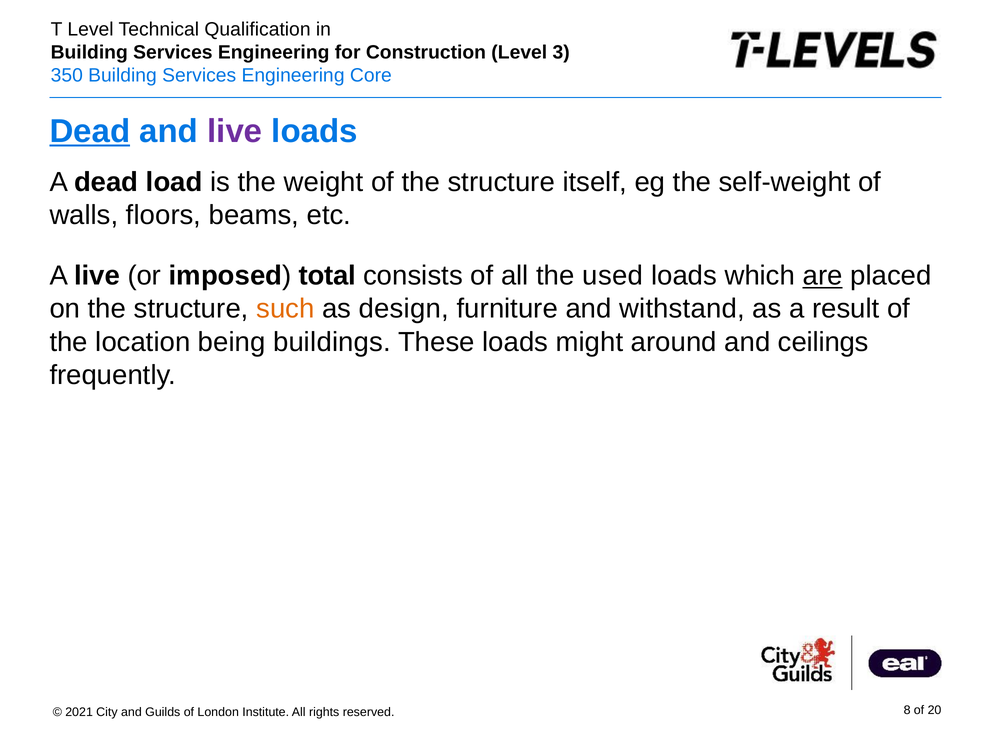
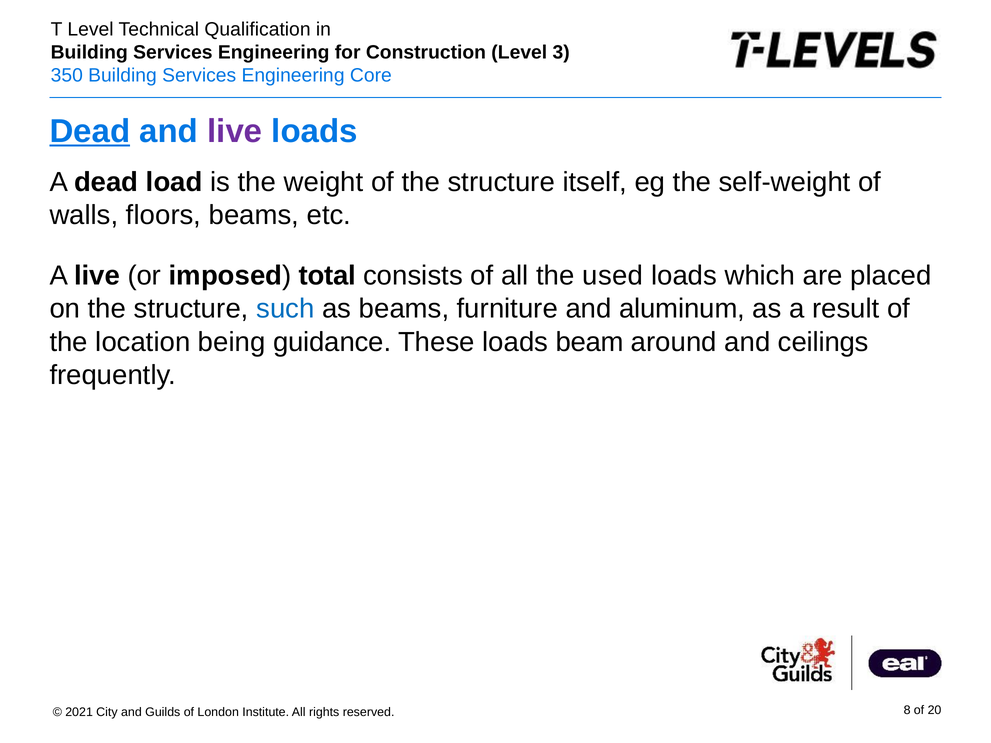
are underline: present -> none
such colour: orange -> blue
as design: design -> beams
withstand: withstand -> aluminum
buildings: buildings -> guidance
might: might -> beam
